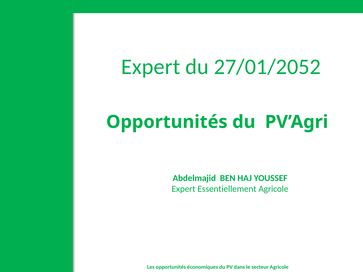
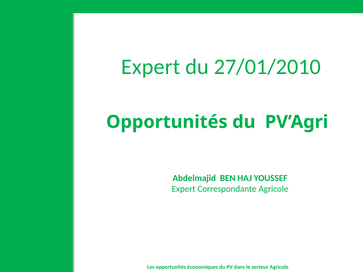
27/01/2052: 27/01/2052 -> 27/01/2010
Essentiellement: Essentiellement -> Correspondante
